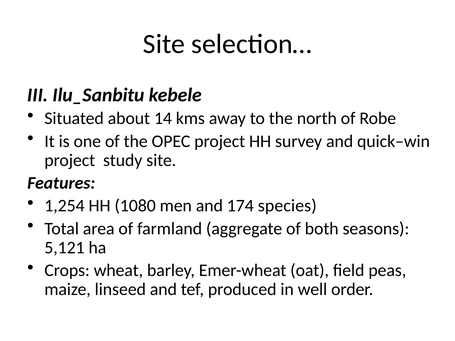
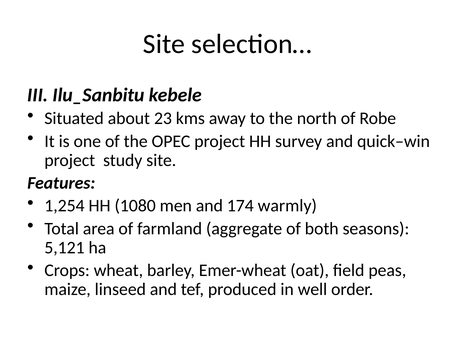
14: 14 -> 23
species: species -> warmly
